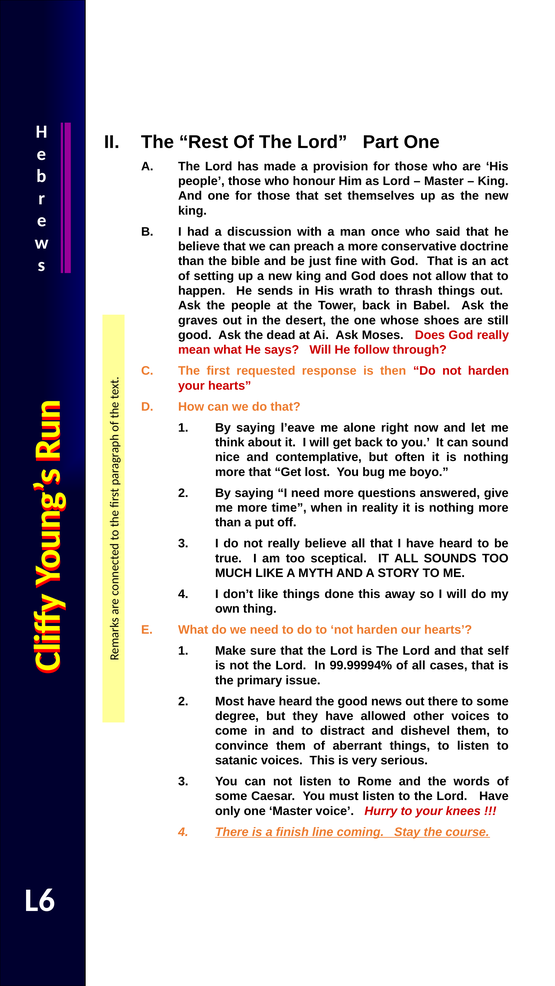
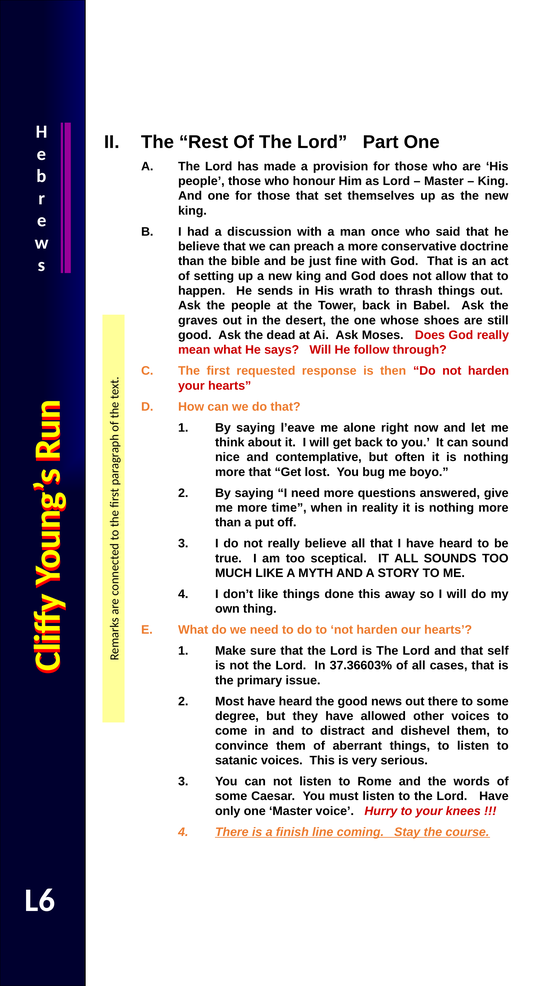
99.99994%: 99.99994% -> 37.36603%
